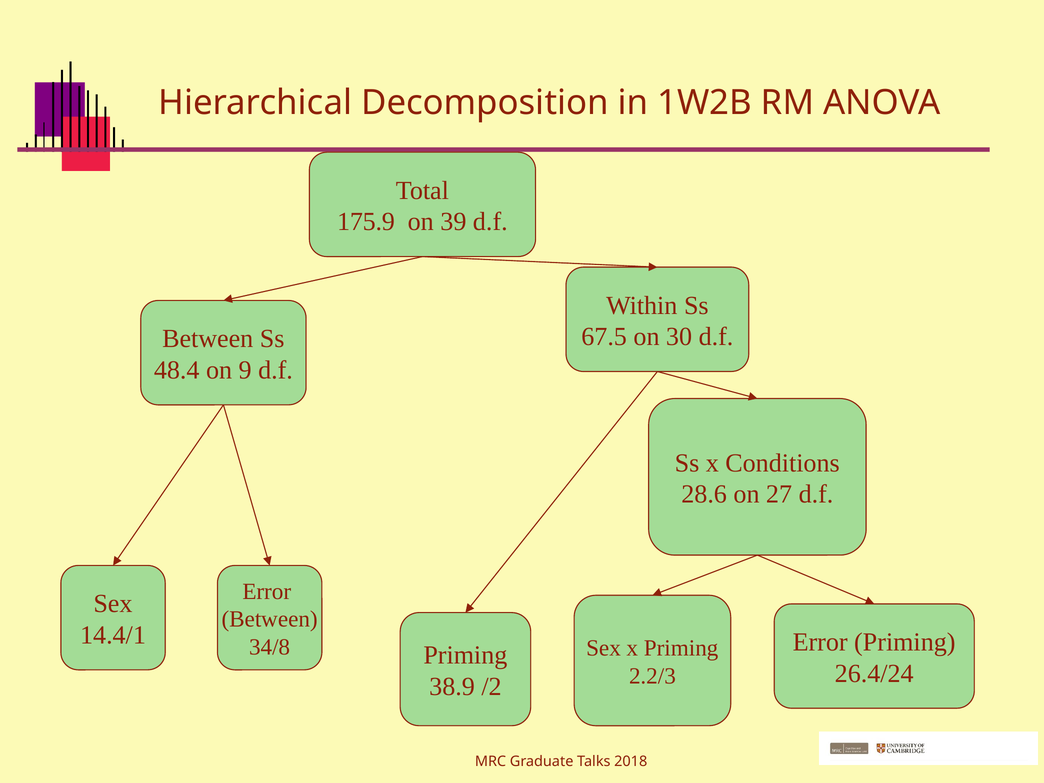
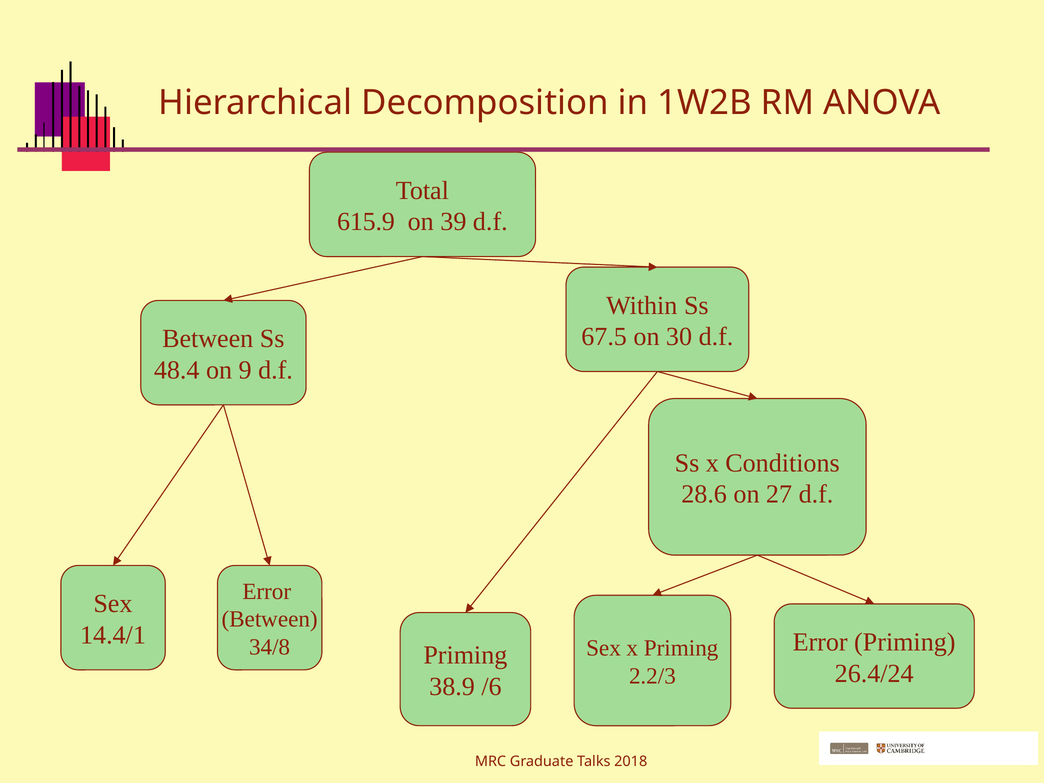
175.9: 175.9 -> 615.9
/2: /2 -> /6
